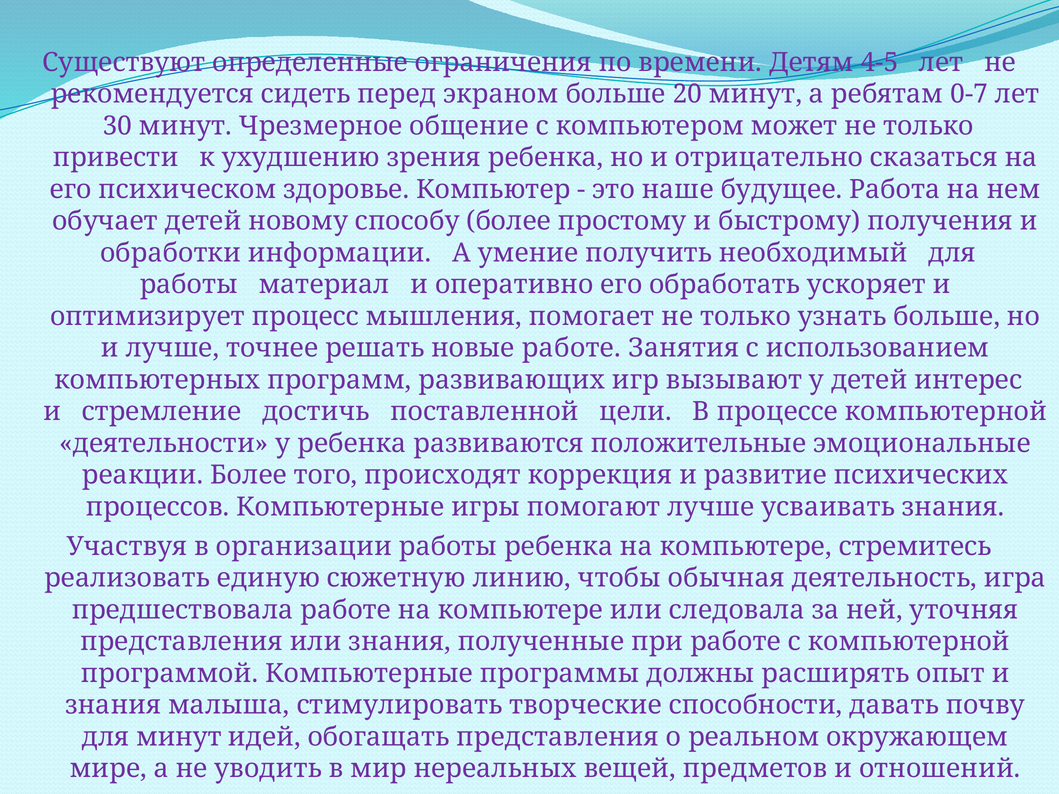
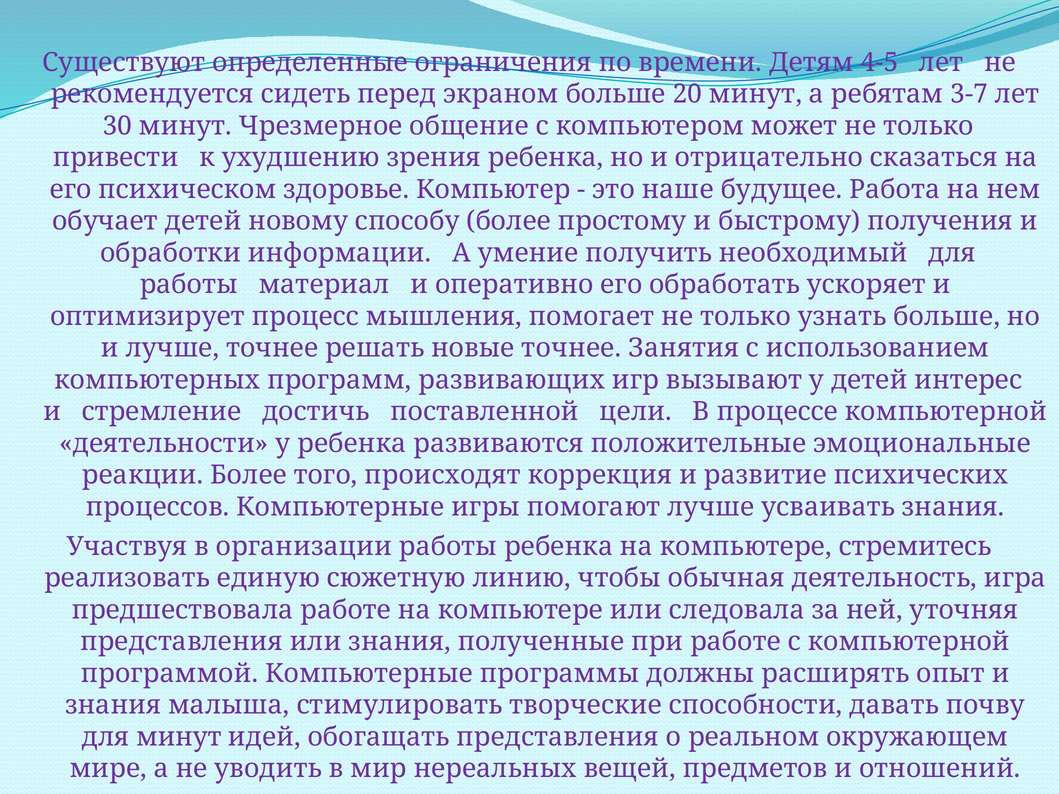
0-7: 0-7 -> 3-7
новые работе: работе -> точнее
